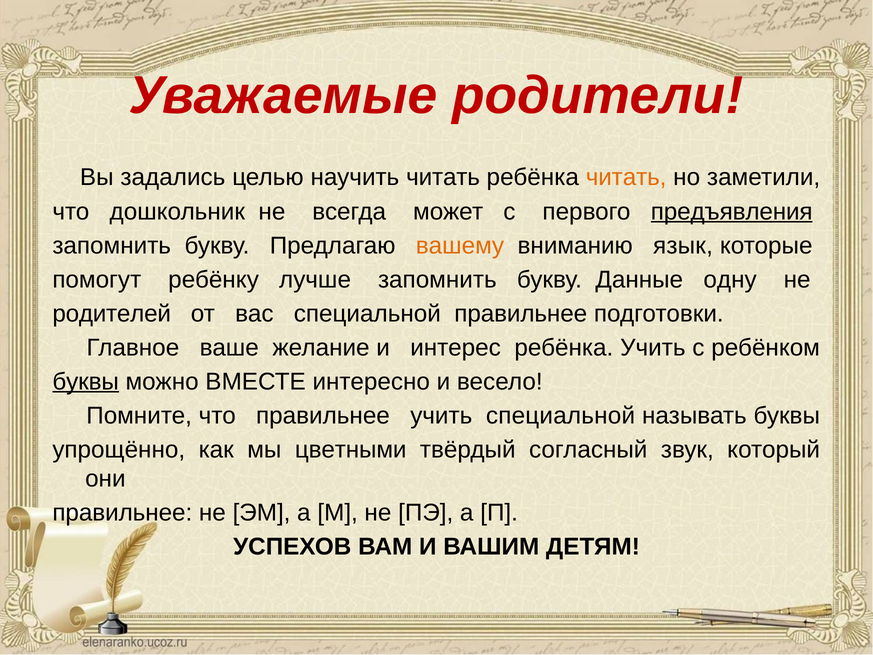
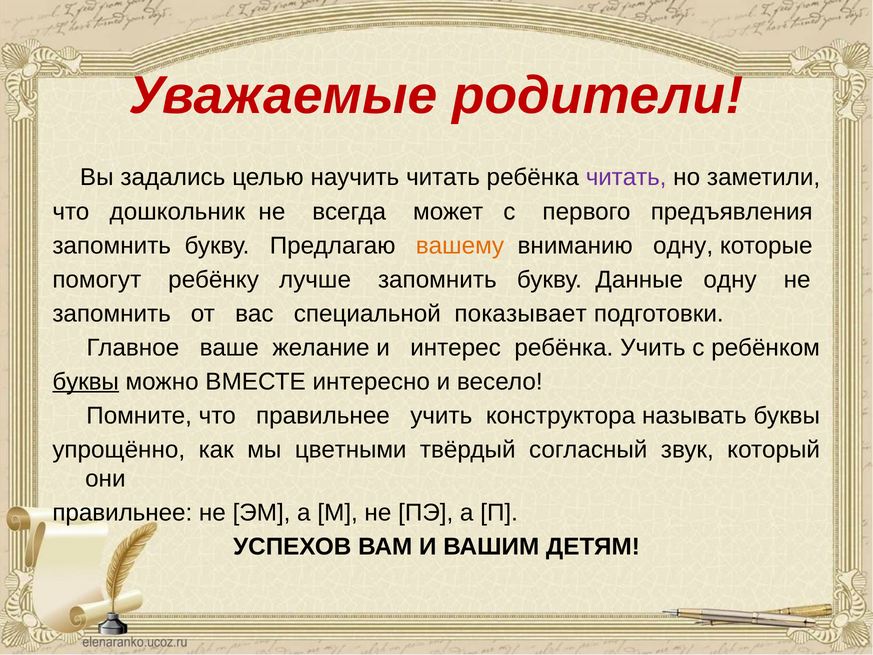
читать at (626, 177) colour: orange -> purple
предъявления underline: present -> none
вниманию язык: язык -> одну
родителей at (112, 313): родителей -> запомнить
специальной правильнее: правильнее -> показывает
учить специальной: специальной -> конструктора
